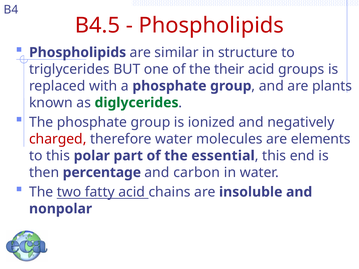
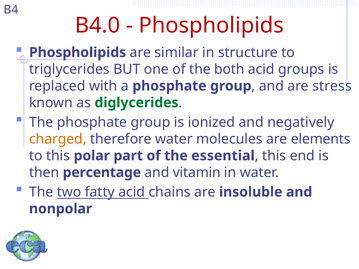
B4.5: B4.5 -> B4.0
their: their -> both
plants: plants -> stress
charged colour: red -> orange
carbon: carbon -> vitamin
